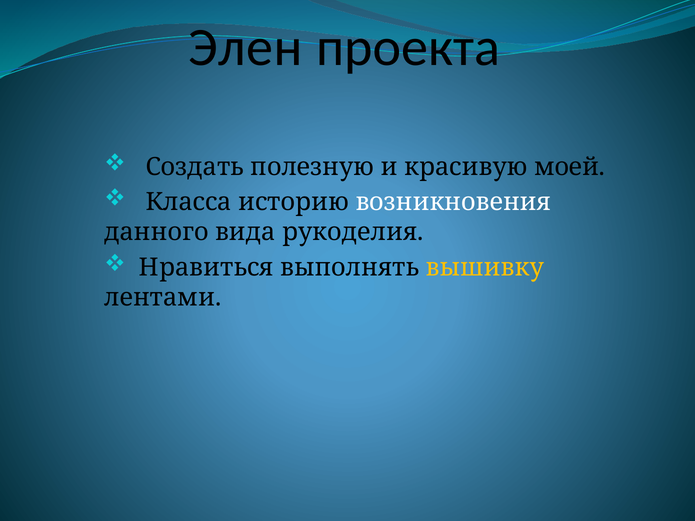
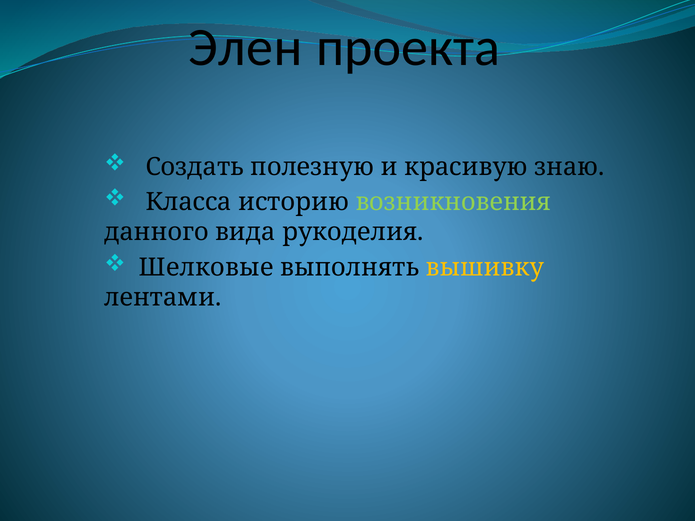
моей: моей -> знаю
возникновения colour: white -> light green
Нравиться: Нравиться -> Шелковые
